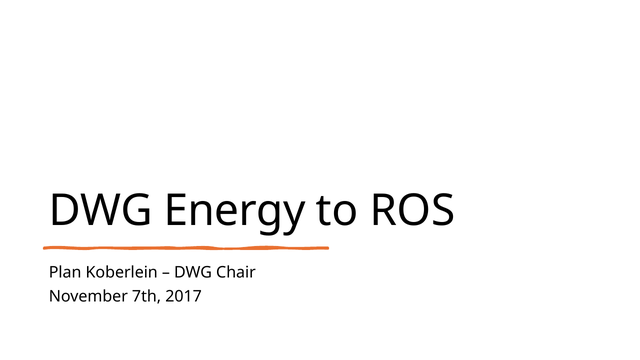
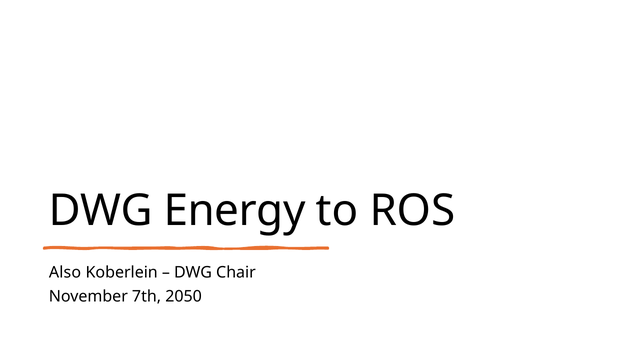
Plan: Plan -> Also
2017: 2017 -> 2050
